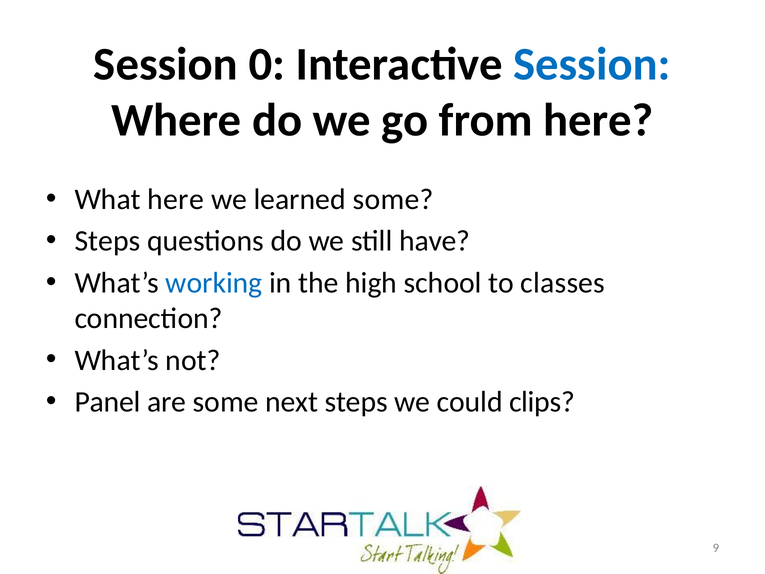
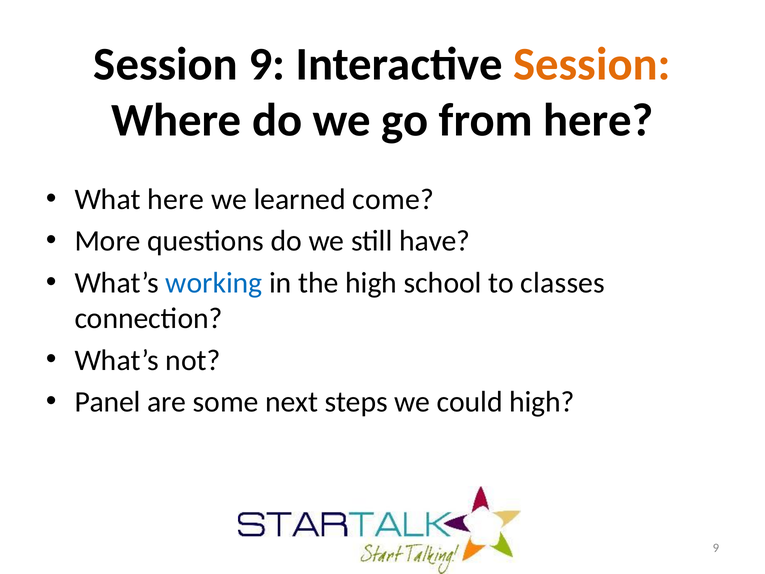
Session 0: 0 -> 9
Session at (592, 64) colour: blue -> orange
learned some: some -> come
Steps at (108, 241): Steps -> More
could clips: clips -> high
